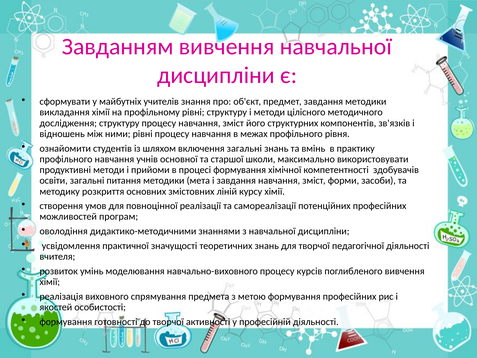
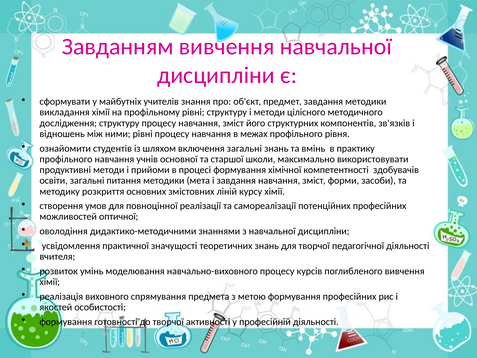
програм: програм -> оптичної
